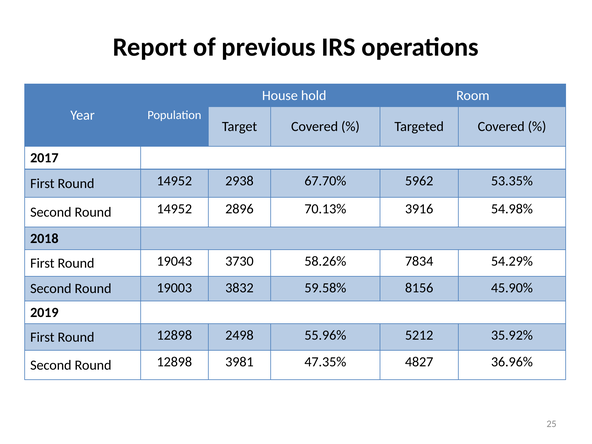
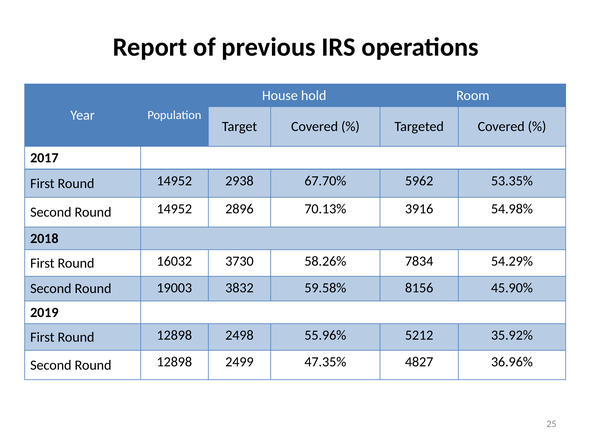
19043: 19043 -> 16032
3981: 3981 -> 2499
